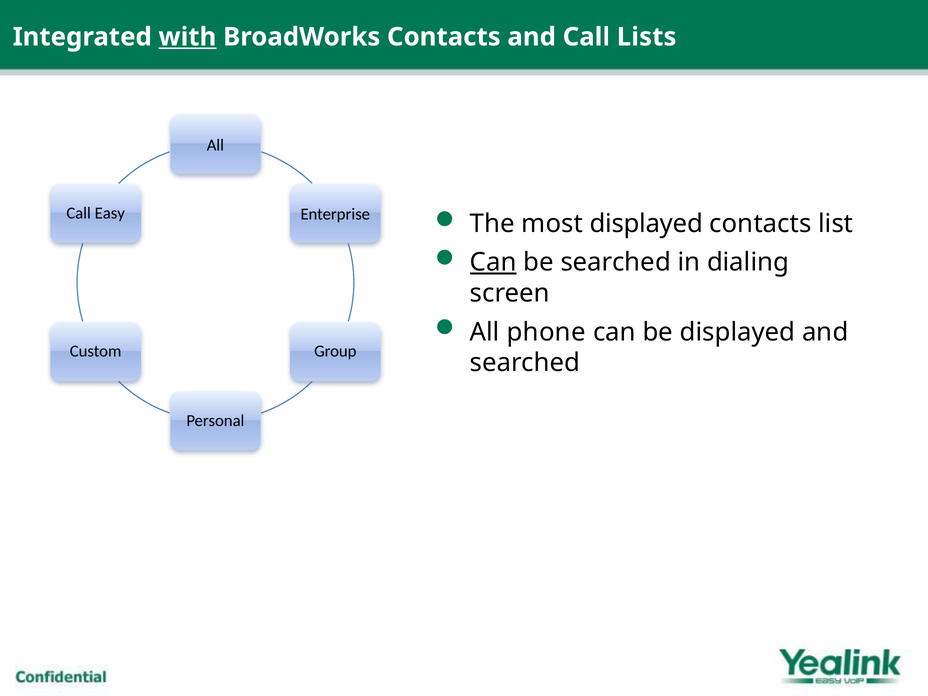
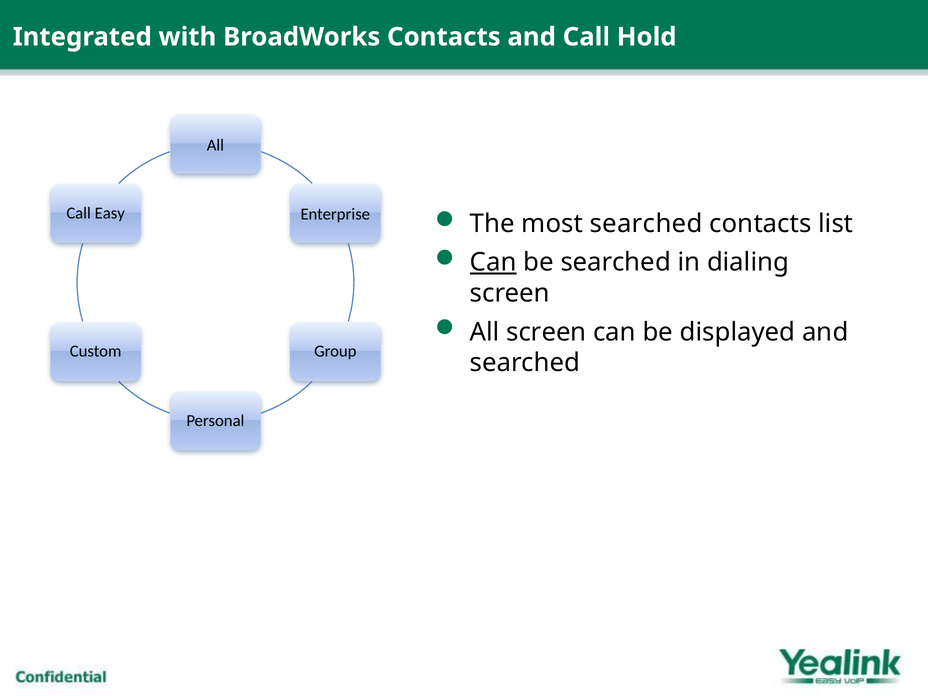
with underline: present -> none
Lists: Lists -> Hold
most displayed: displayed -> searched
All phone: phone -> screen
